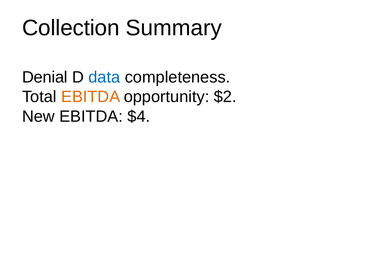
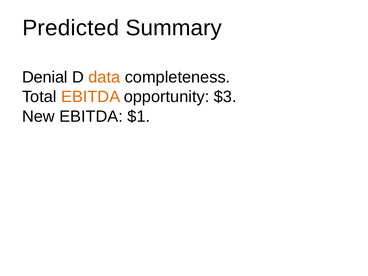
Collection: Collection -> Predicted
data colour: blue -> orange
$2: $2 -> $3
$4: $4 -> $1
